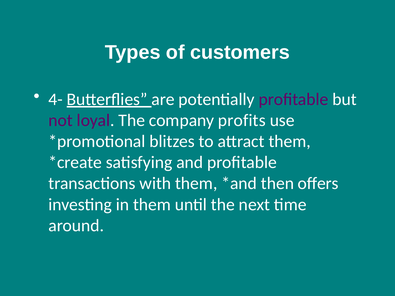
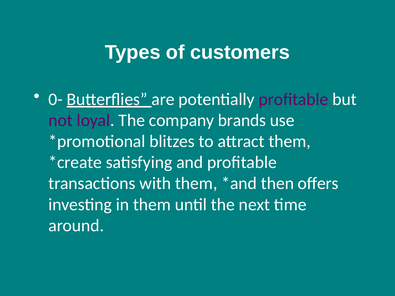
4-: 4- -> 0-
profits: profits -> brands
